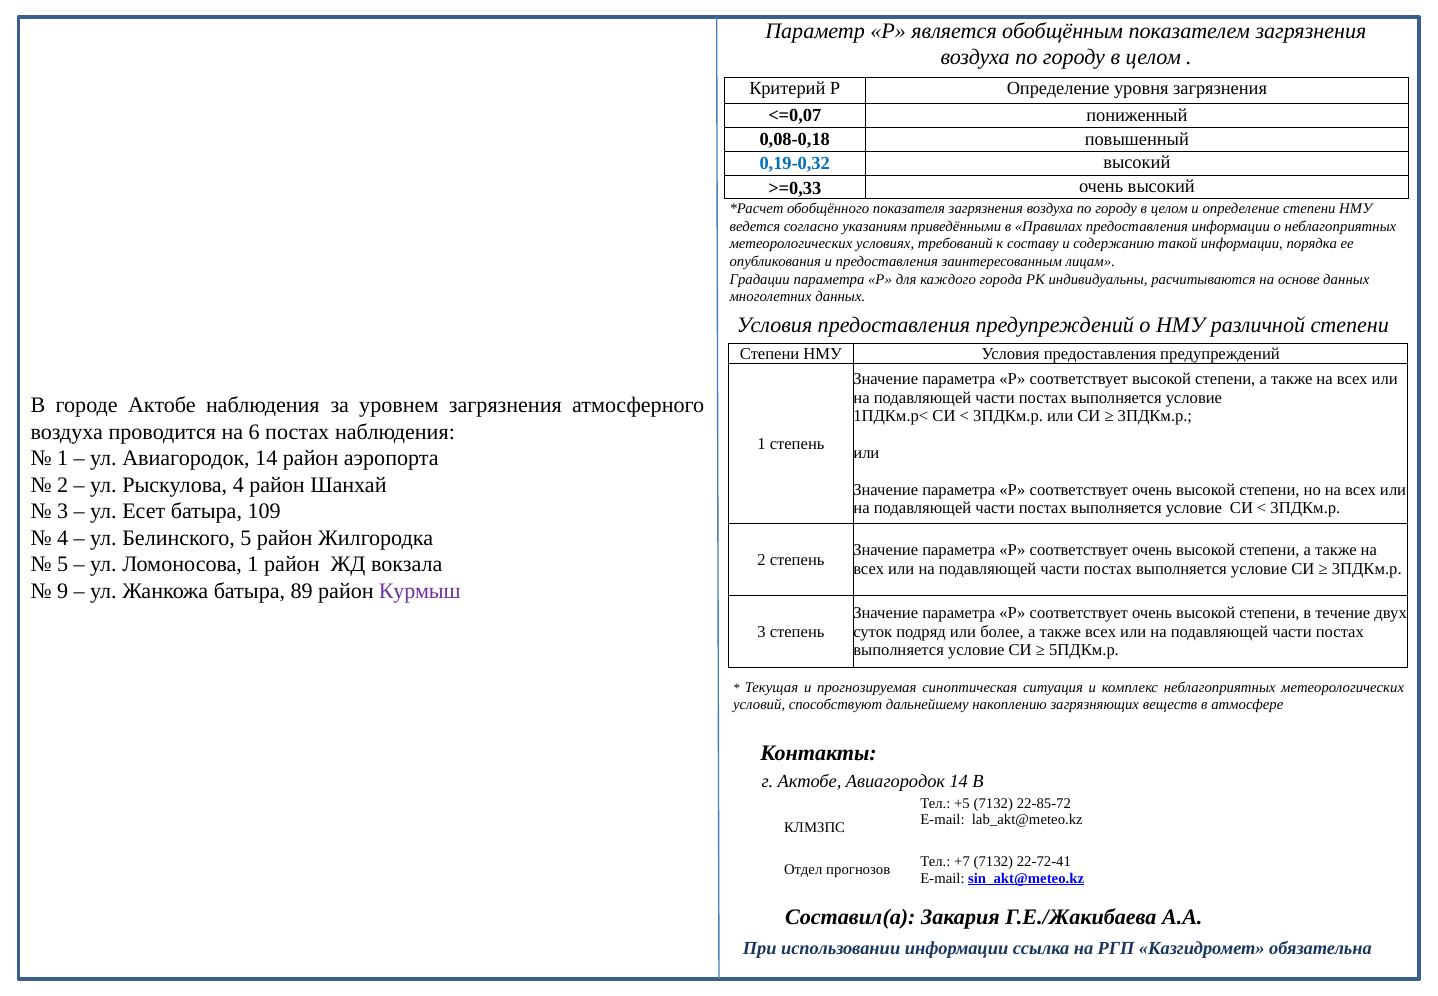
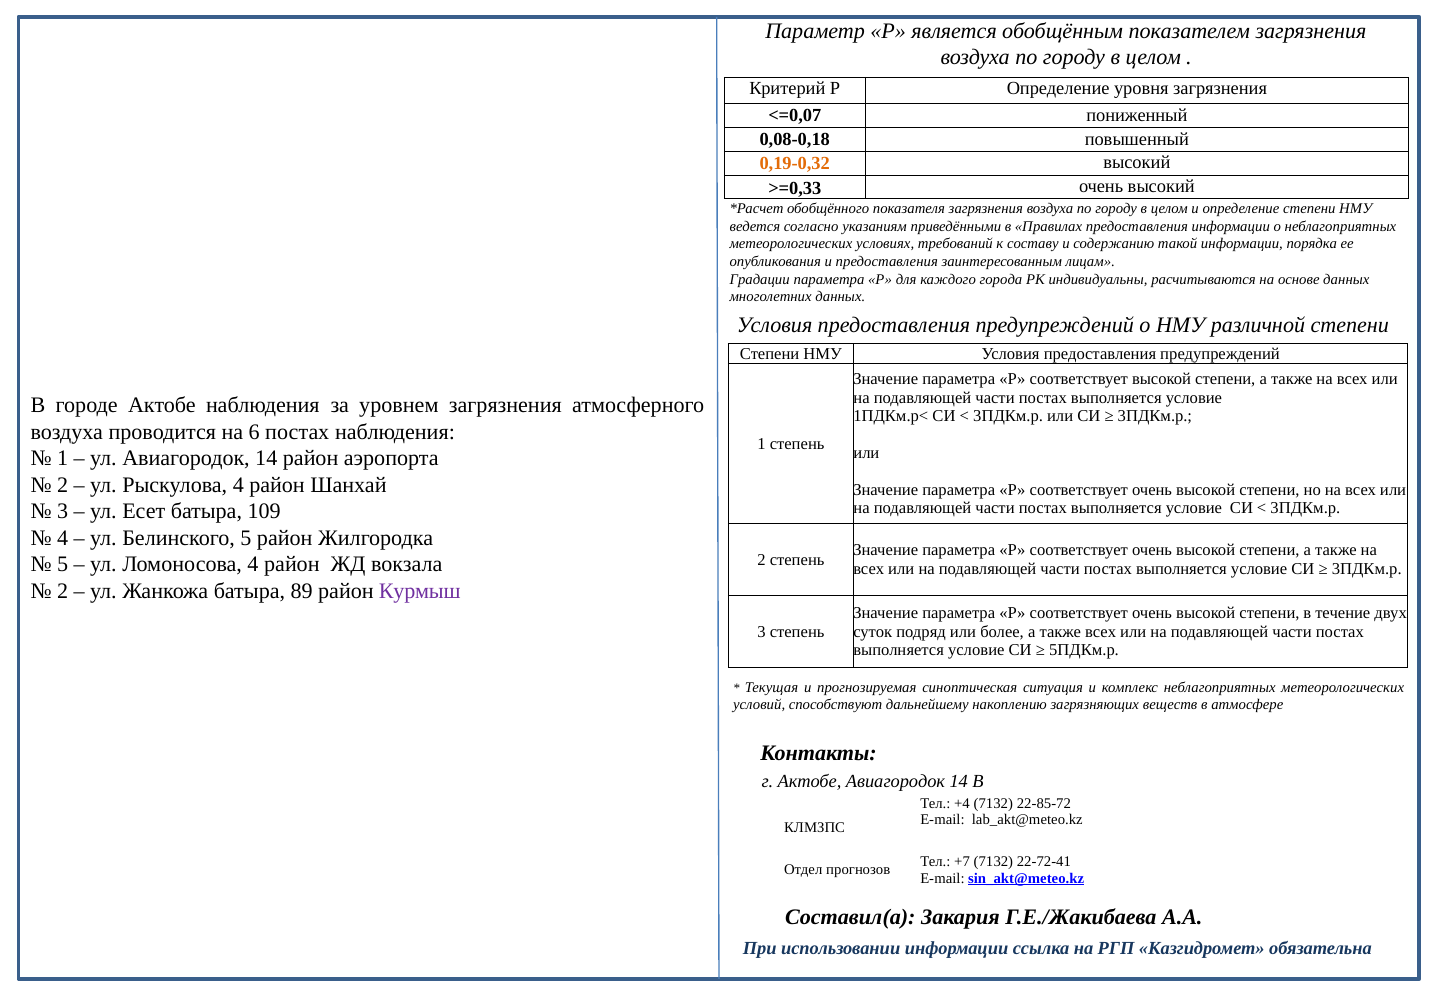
0,19-0,32 colour: blue -> orange
Ломоносова 1: 1 -> 4
9 at (63, 591): 9 -> 2
+5: +5 -> +4
